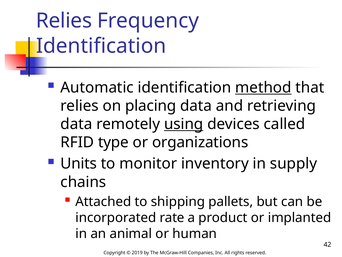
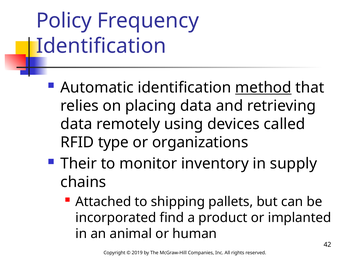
Relies at (64, 21): Relies -> Policy
using underline: present -> none
Units: Units -> Their
rate: rate -> find
